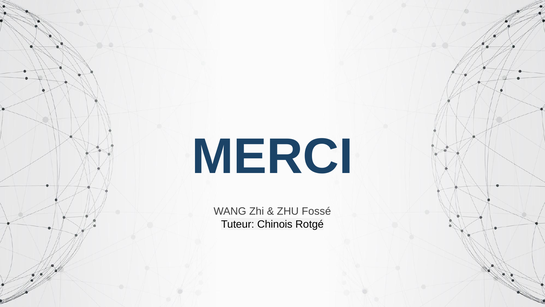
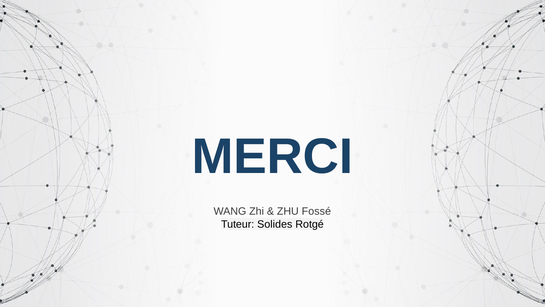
Chinois: Chinois -> Solides
